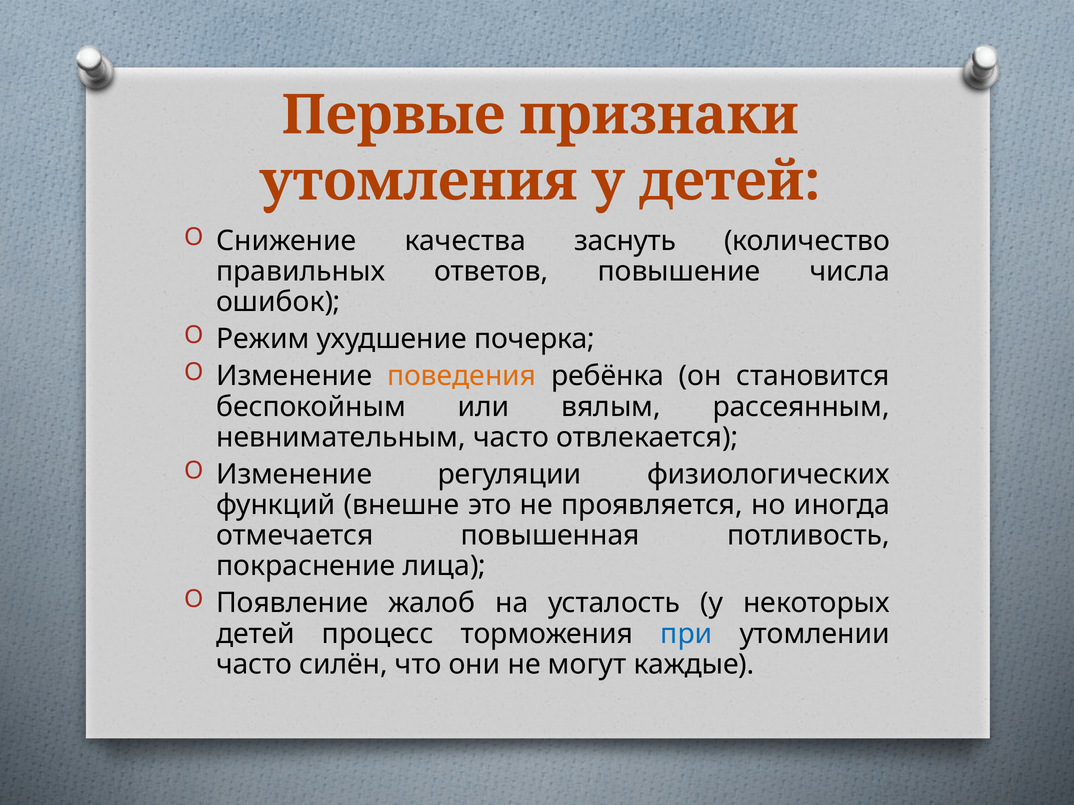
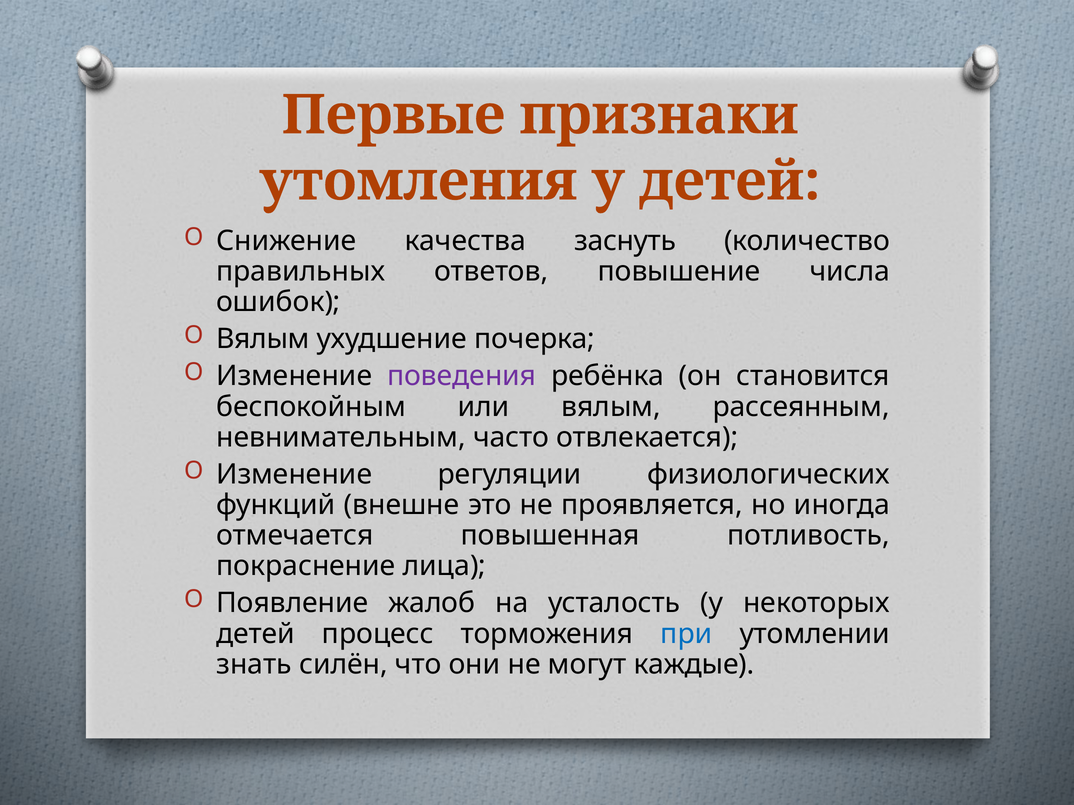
Режим at (263, 339): Режим -> Вялым
поведения colour: orange -> purple
часто at (254, 665): часто -> знать
